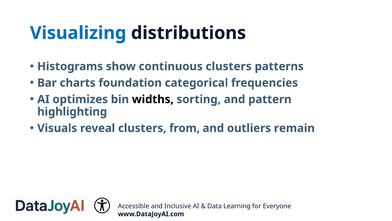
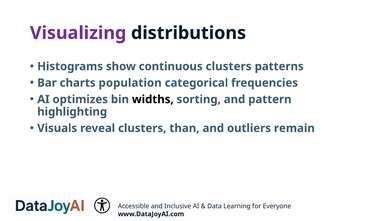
Visualizing colour: blue -> purple
foundation: foundation -> population
from: from -> than
